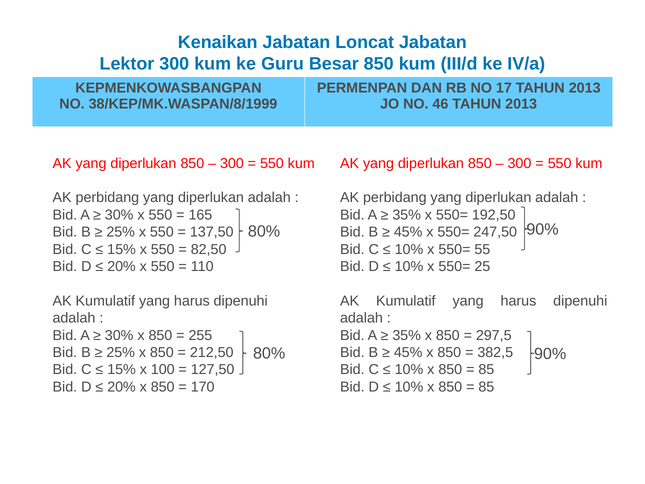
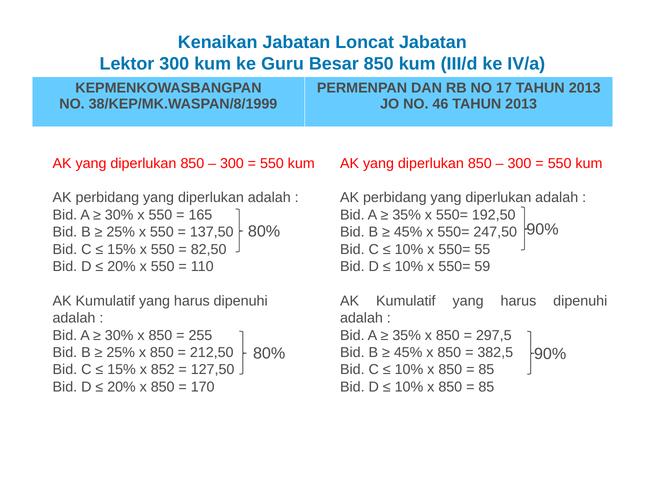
25: 25 -> 59
100: 100 -> 852
